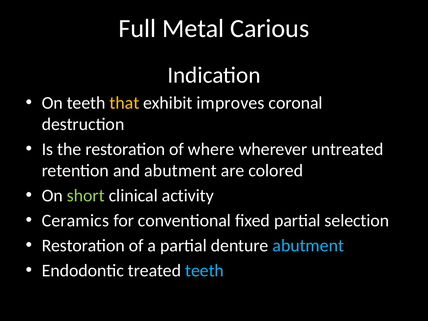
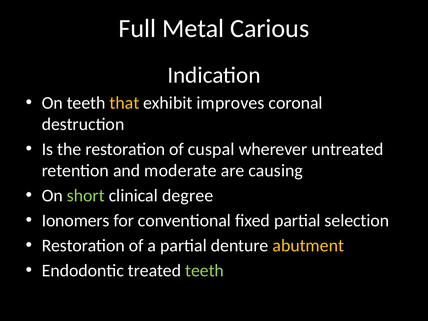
where: where -> cuspal
and abutment: abutment -> moderate
colored: colored -> causing
activity: activity -> degree
Ceramics: Ceramics -> Ionomers
abutment at (308, 246) colour: light blue -> yellow
teeth at (205, 270) colour: light blue -> light green
